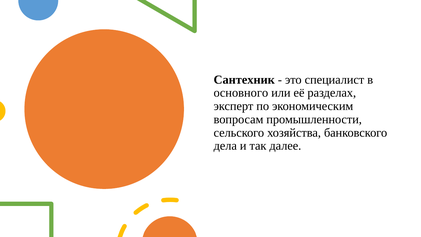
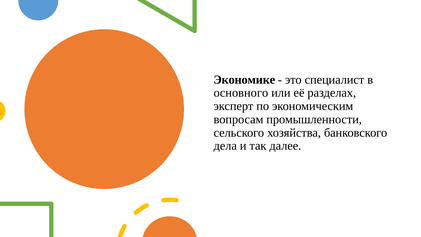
Сантехник: Сантехник -> Экономике
